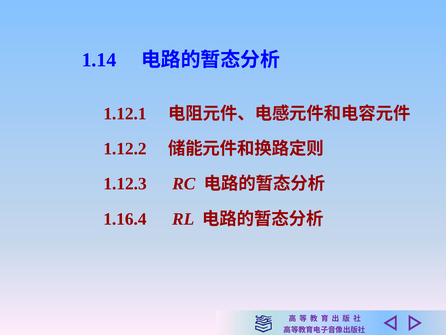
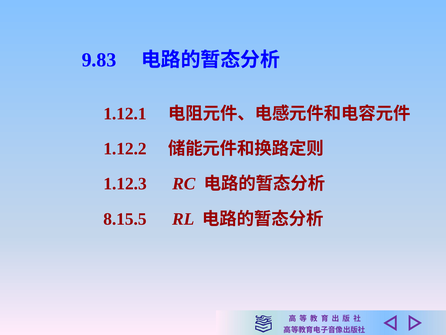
1.14: 1.14 -> 9.83
1.16.4: 1.16.4 -> 8.15.5
